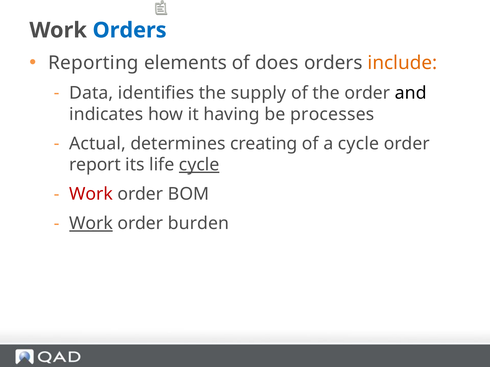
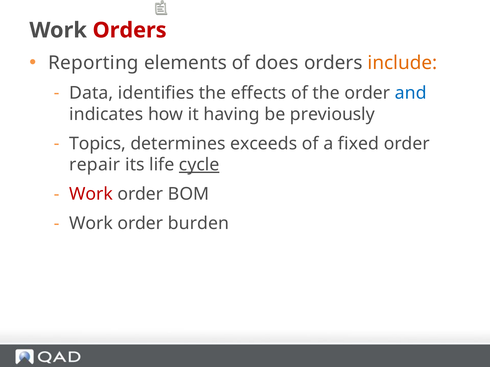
Orders at (130, 30) colour: blue -> red
supply: supply -> effects
and colour: black -> blue
processes: processes -> previously
Actual: Actual -> Topics
creating: creating -> exceeds
a cycle: cycle -> fixed
report: report -> repair
Work at (91, 224) underline: present -> none
